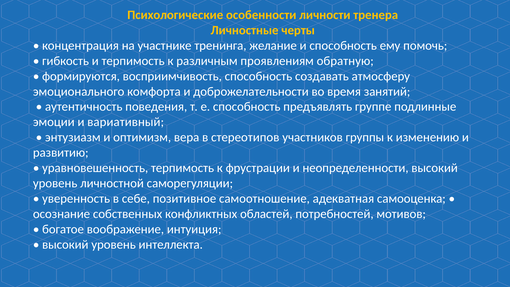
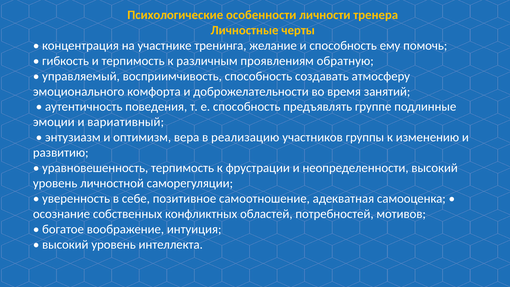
формируются: формируются -> управляемый
стереотипов: стереотипов -> реализацию
